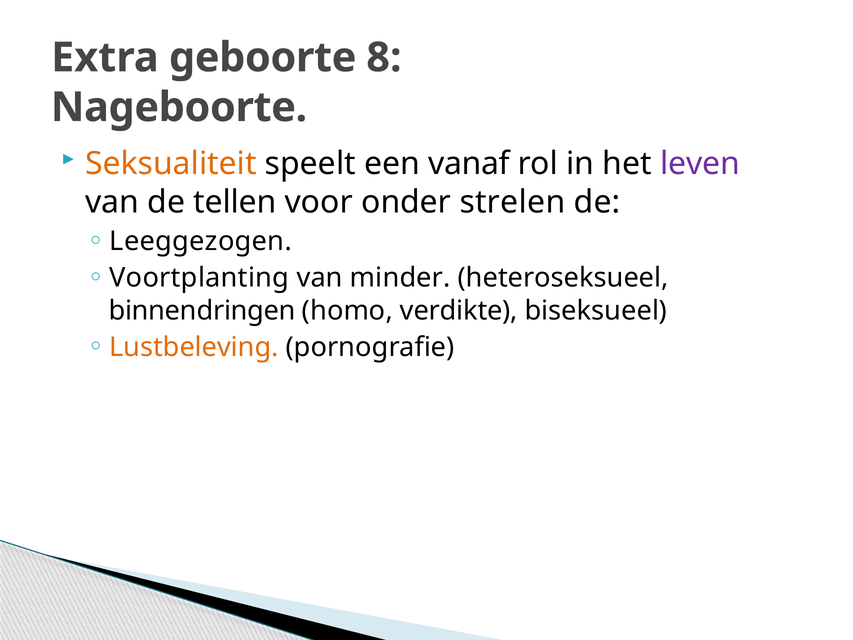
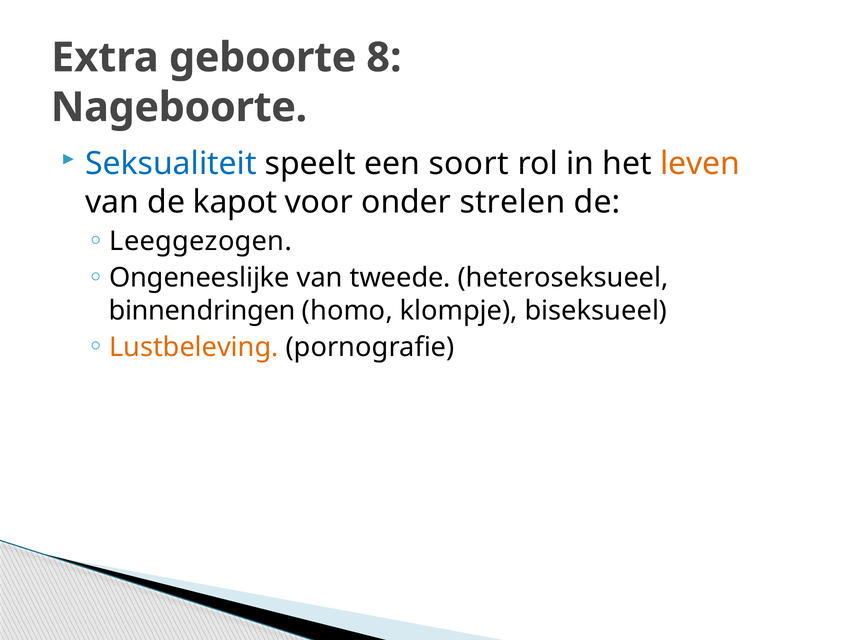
Seksualiteit colour: orange -> blue
vanaf: vanaf -> soort
leven colour: purple -> orange
tellen: tellen -> kapot
Voortplanting: Voortplanting -> Ongeneeslijke
minder: minder -> tweede
verdikte: verdikte -> klompje
